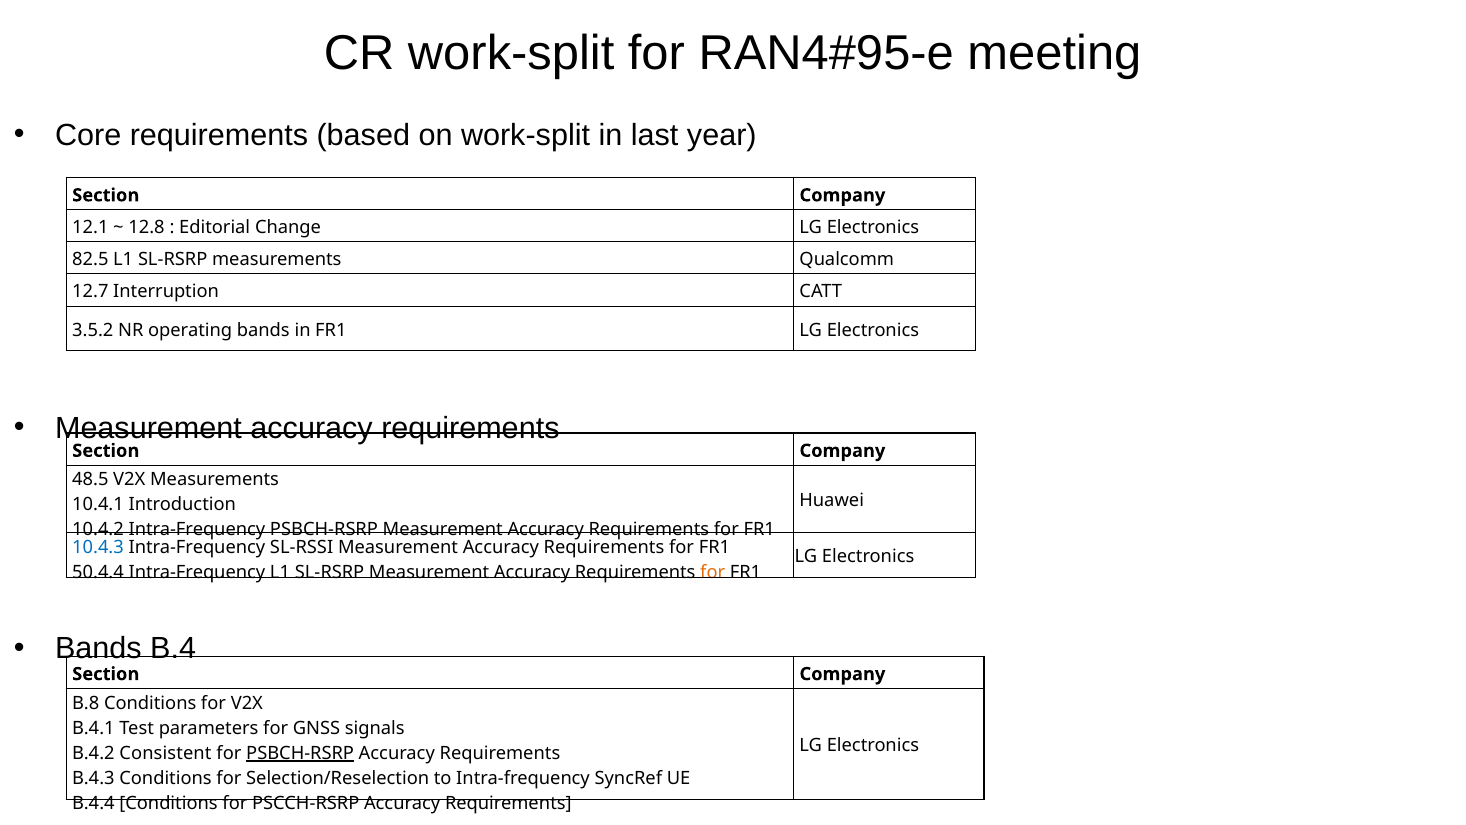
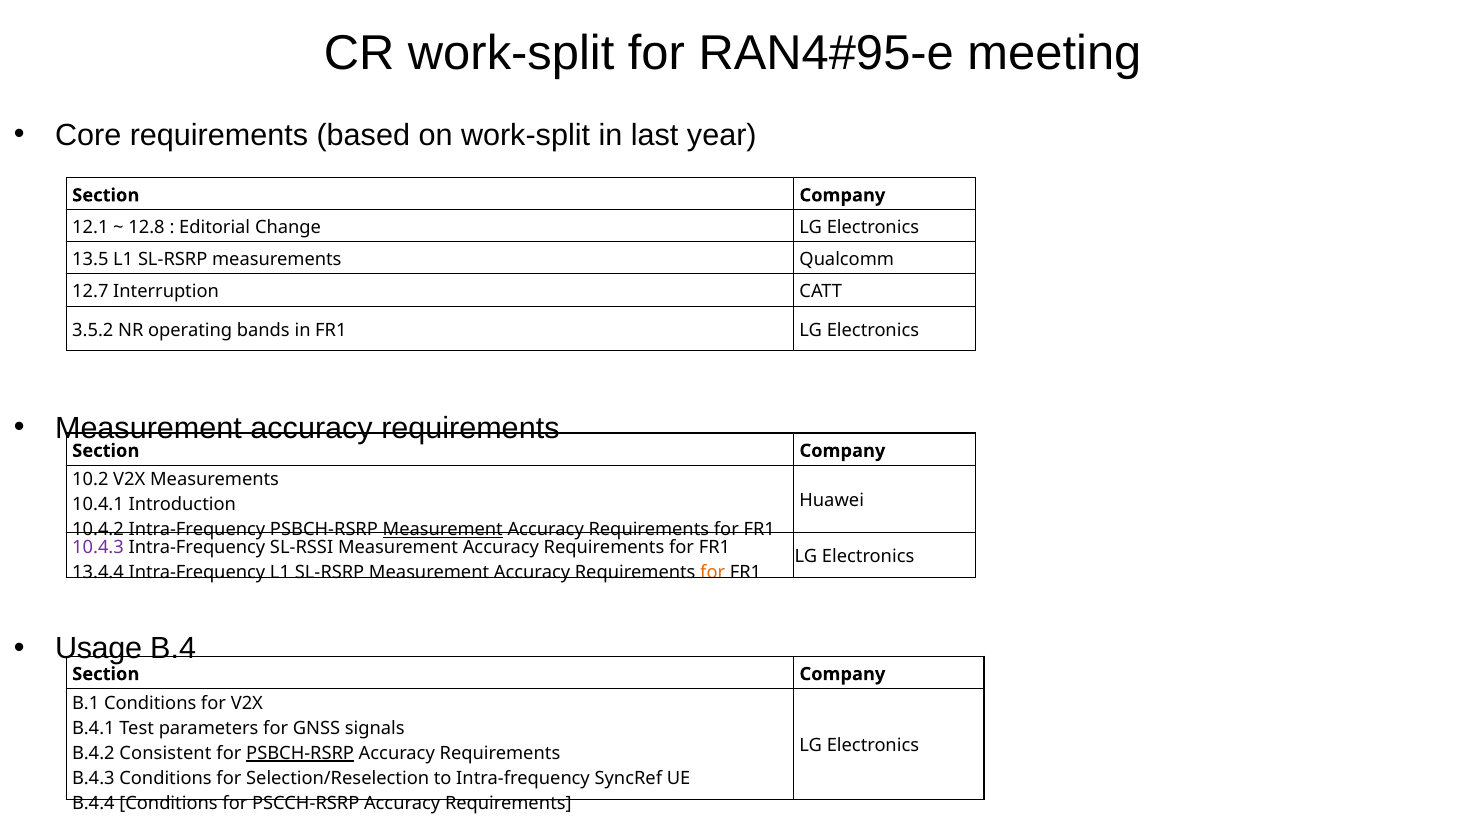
82.5: 82.5 -> 13.5
48.5: 48.5 -> 10.2
Measurement at (443, 530) underline: none -> present
10.4.3 colour: blue -> purple
50.4.4: 50.4.4 -> 13.4.4
Bands at (98, 648): Bands -> Usage
B.8: B.8 -> B.1
